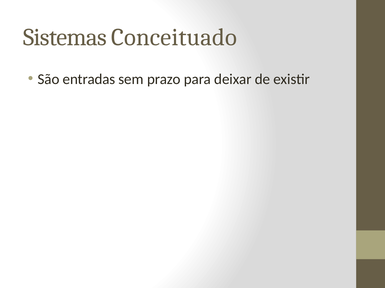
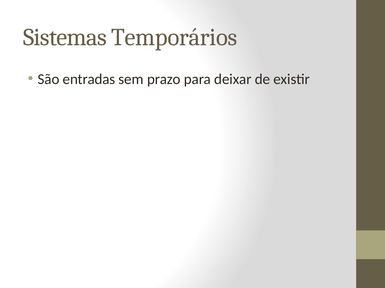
Conceituado: Conceituado -> Temporários
